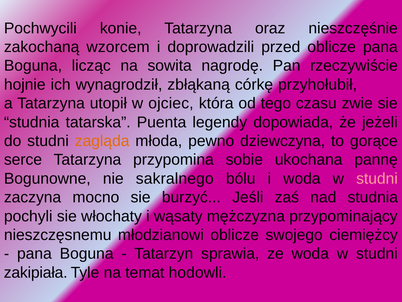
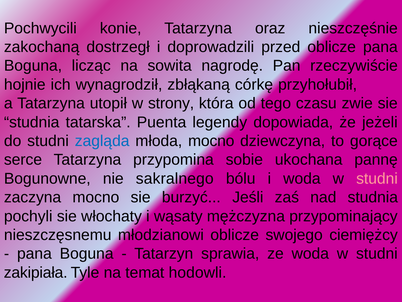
wzorcem: wzorcem -> dostrzegł
ojciec: ojciec -> strony
zagląda colour: orange -> blue
młoda pewno: pewno -> mocno
